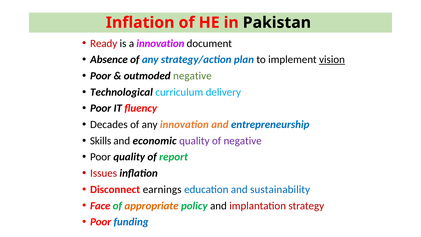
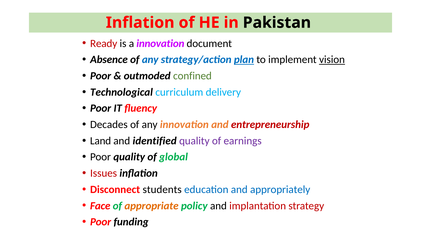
plan underline: none -> present
outmoded negative: negative -> confined
entrepreneurship colour: blue -> red
Skills: Skills -> Land
economic: economic -> identified
of negative: negative -> earnings
report: report -> global
earnings: earnings -> students
sustainability: sustainability -> appropriately
funding colour: blue -> black
